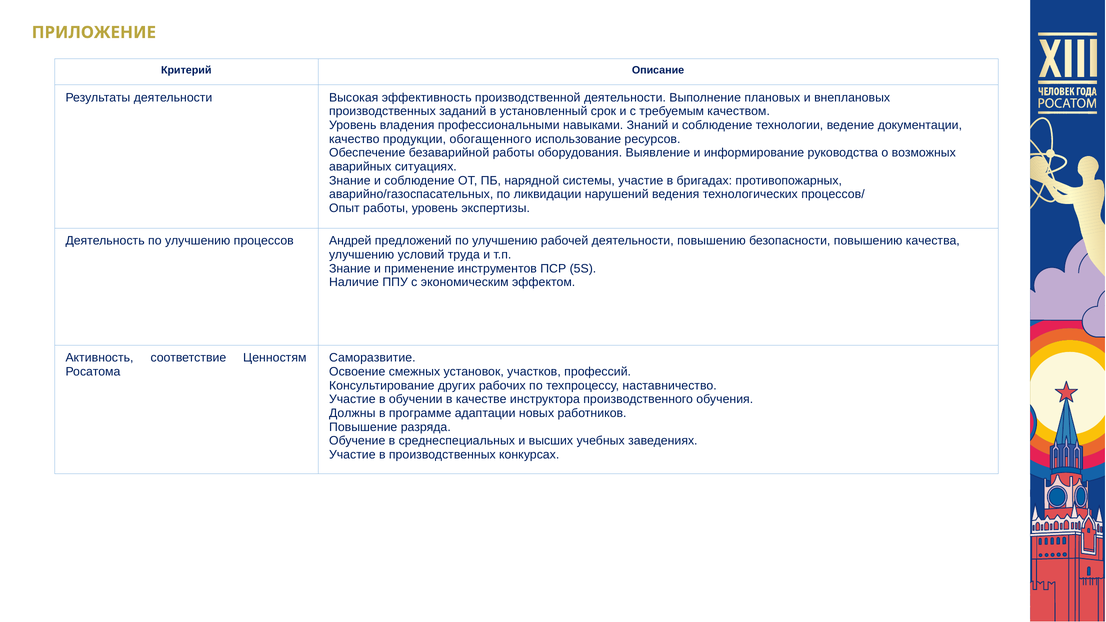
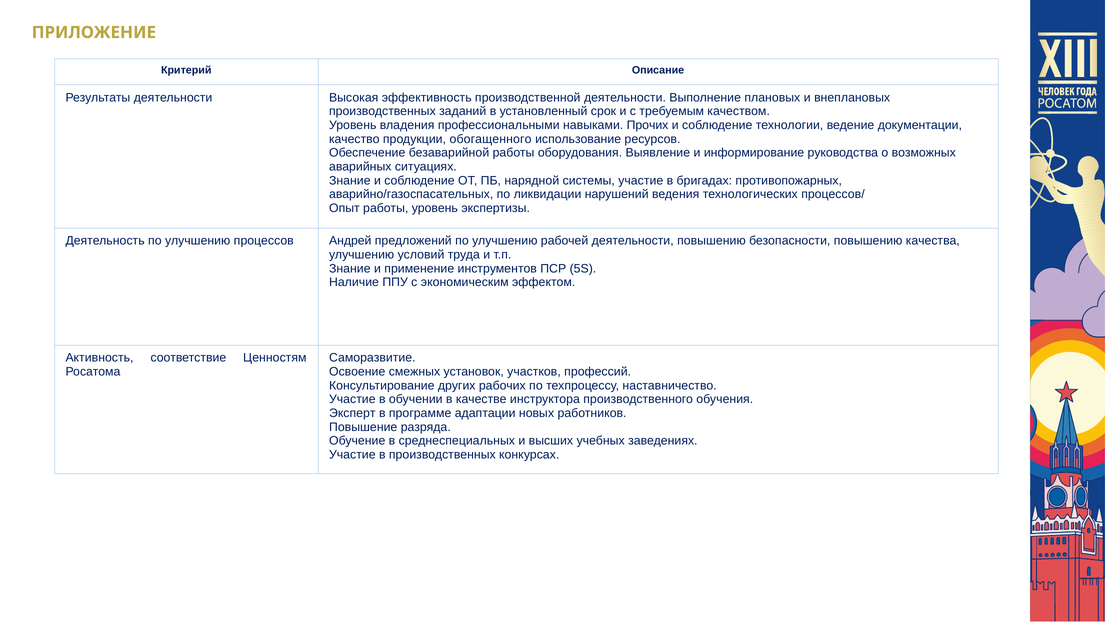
Знаний: Знаний -> Прочих
Должны: Должны -> Эксперт
